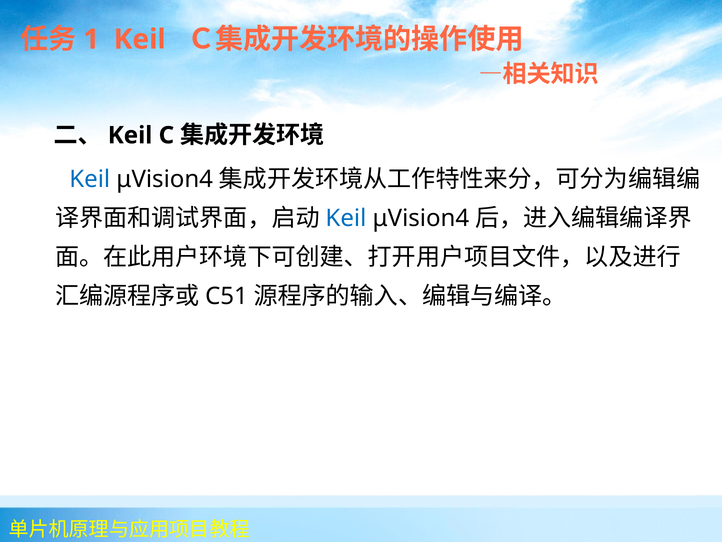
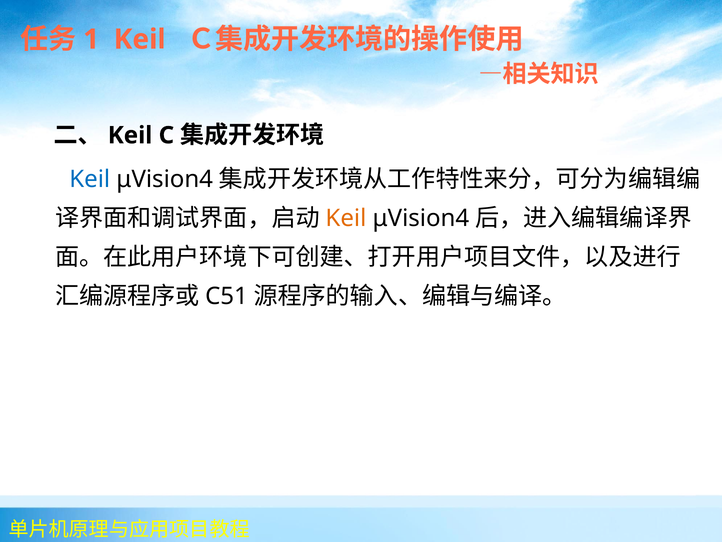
Keil at (346, 218) colour: blue -> orange
